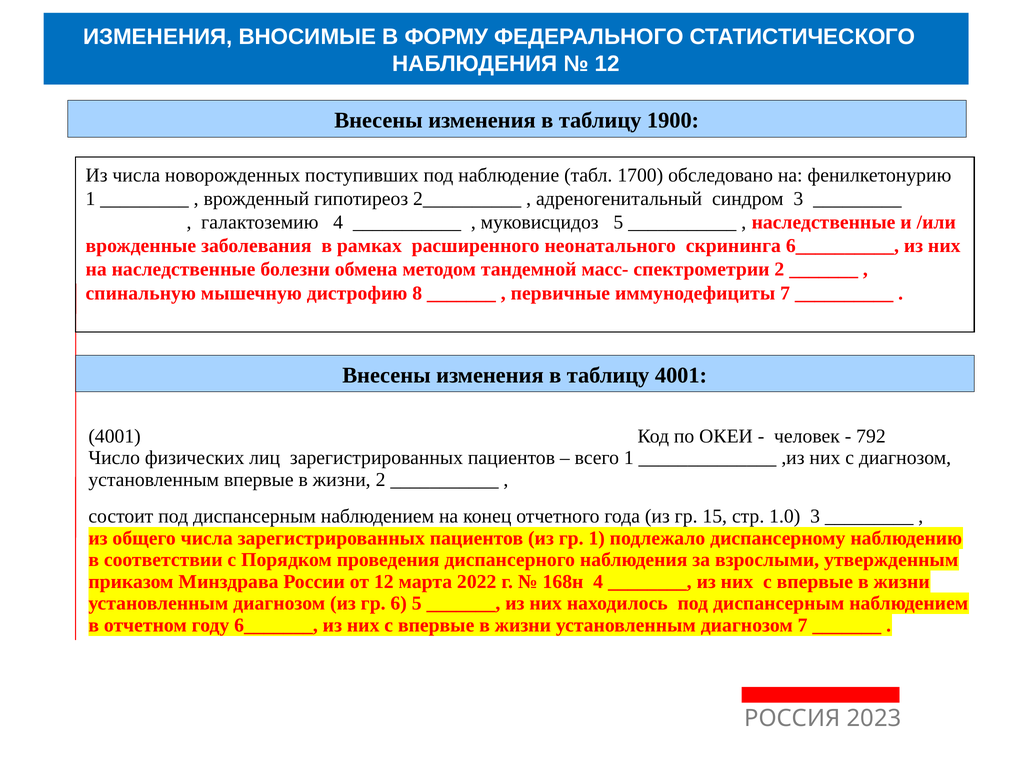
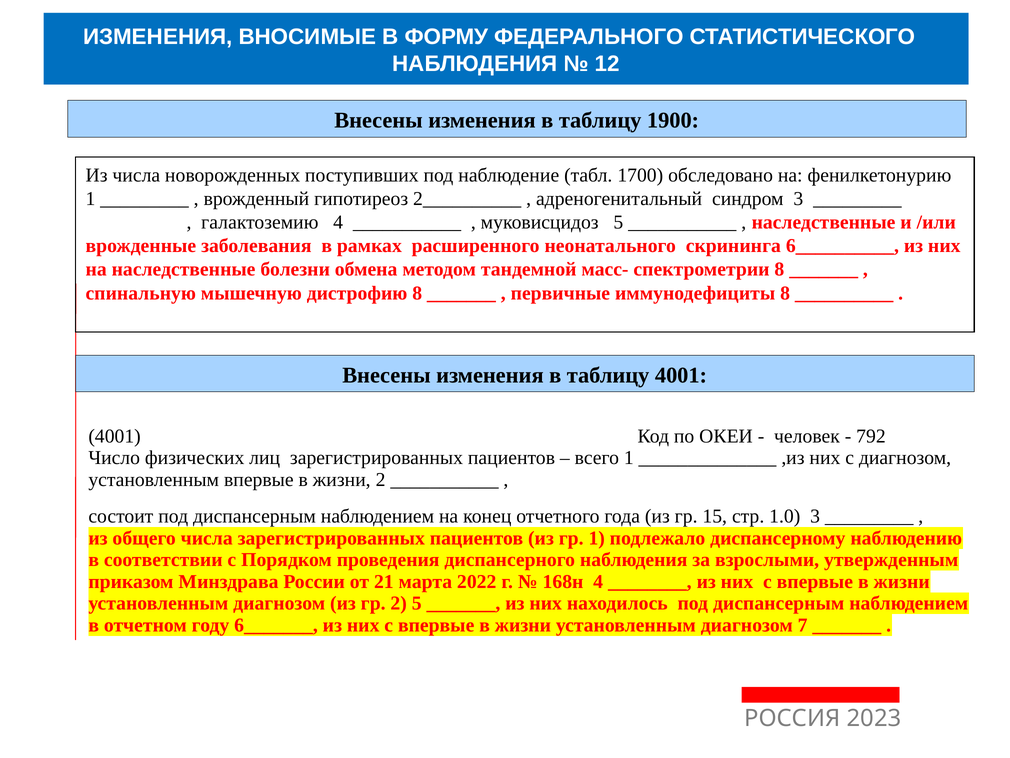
спектрометрии 2: 2 -> 8
иммунодефициты 7: 7 -> 8
от 12: 12 -> 21
гр 6: 6 -> 2
